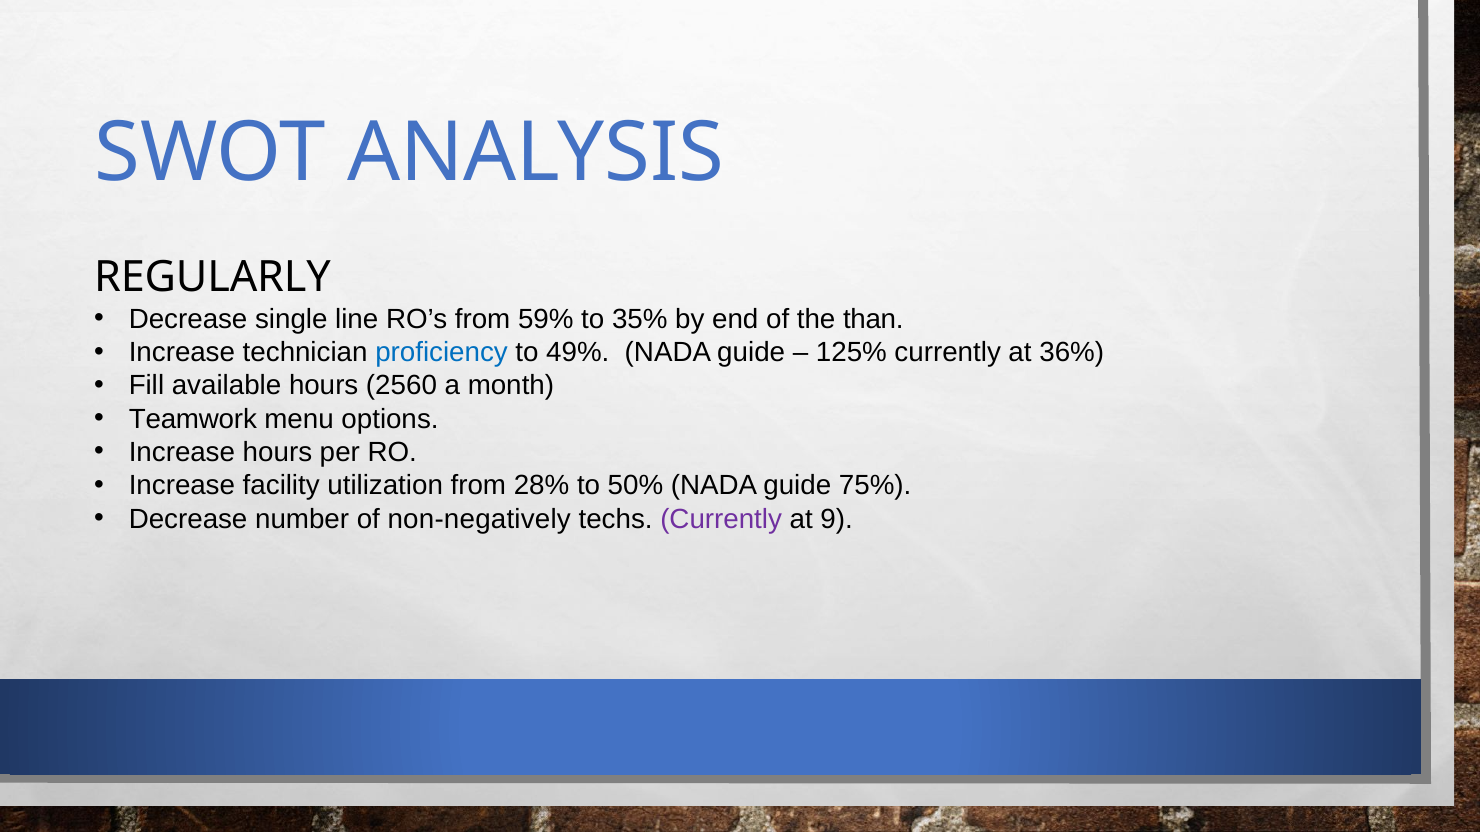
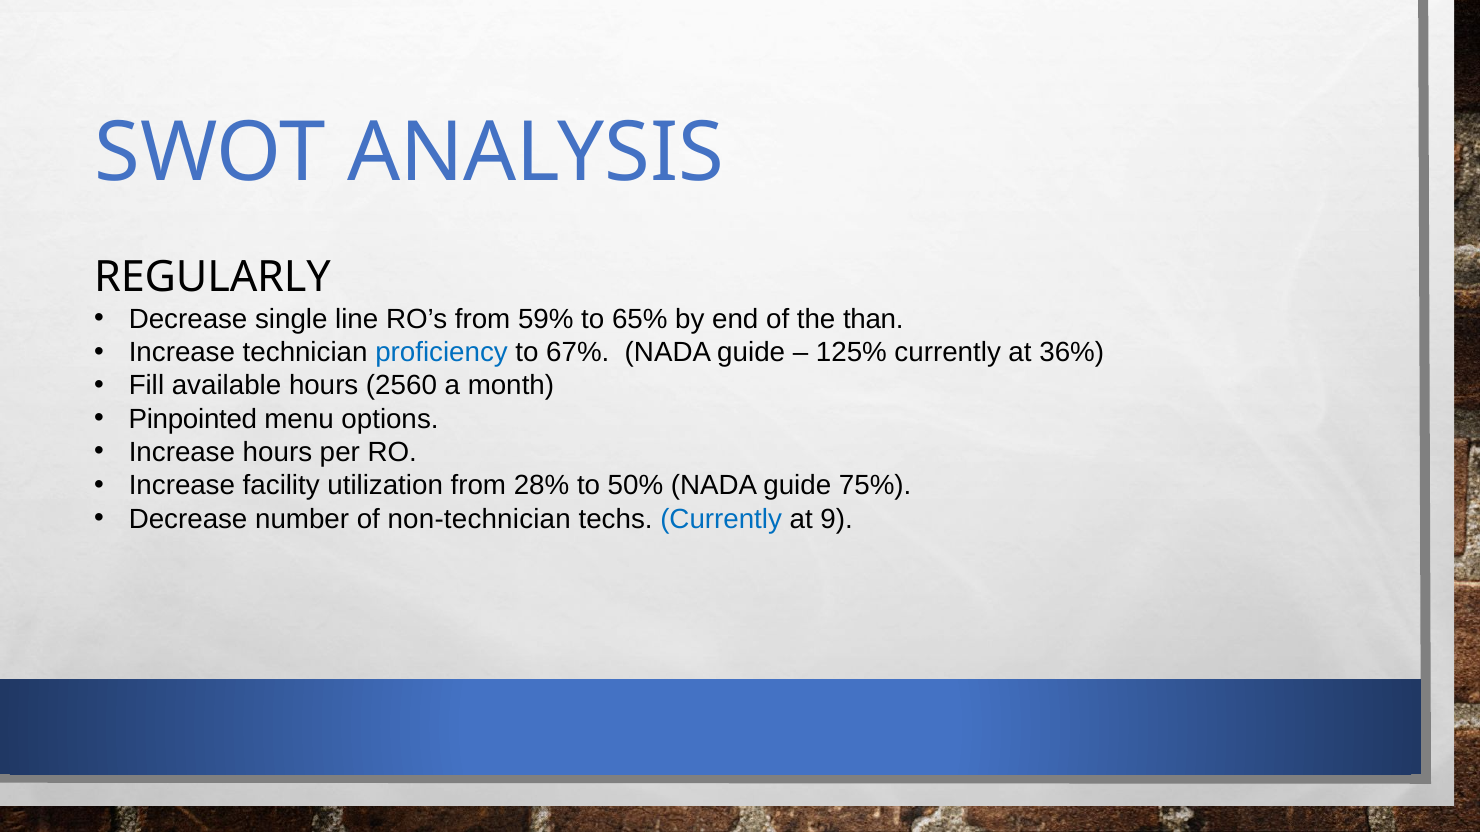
35%: 35% -> 65%
49%: 49% -> 67%
Teamwork: Teamwork -> Pinpointed
non-negatively: non-negatively -> non-technician
Currently at (721, 519) colour: purple -> blue
